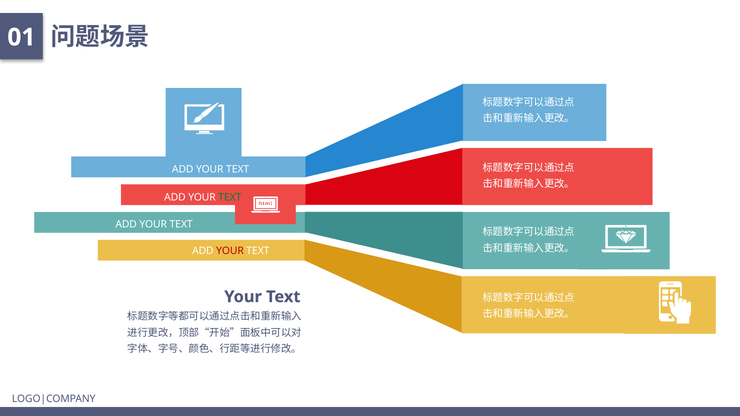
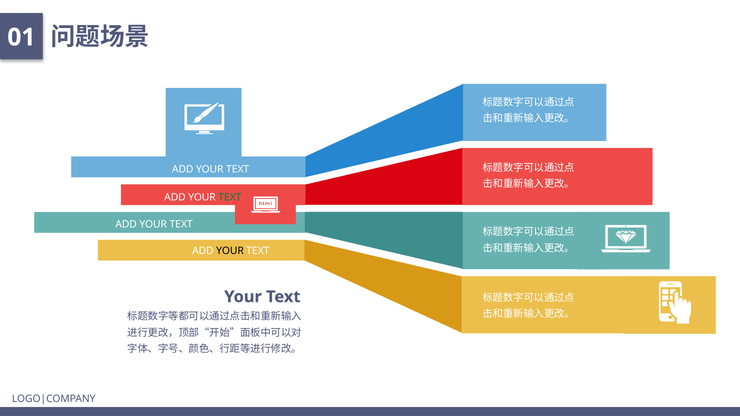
YOUR at (230, 251) colour: red -> black
